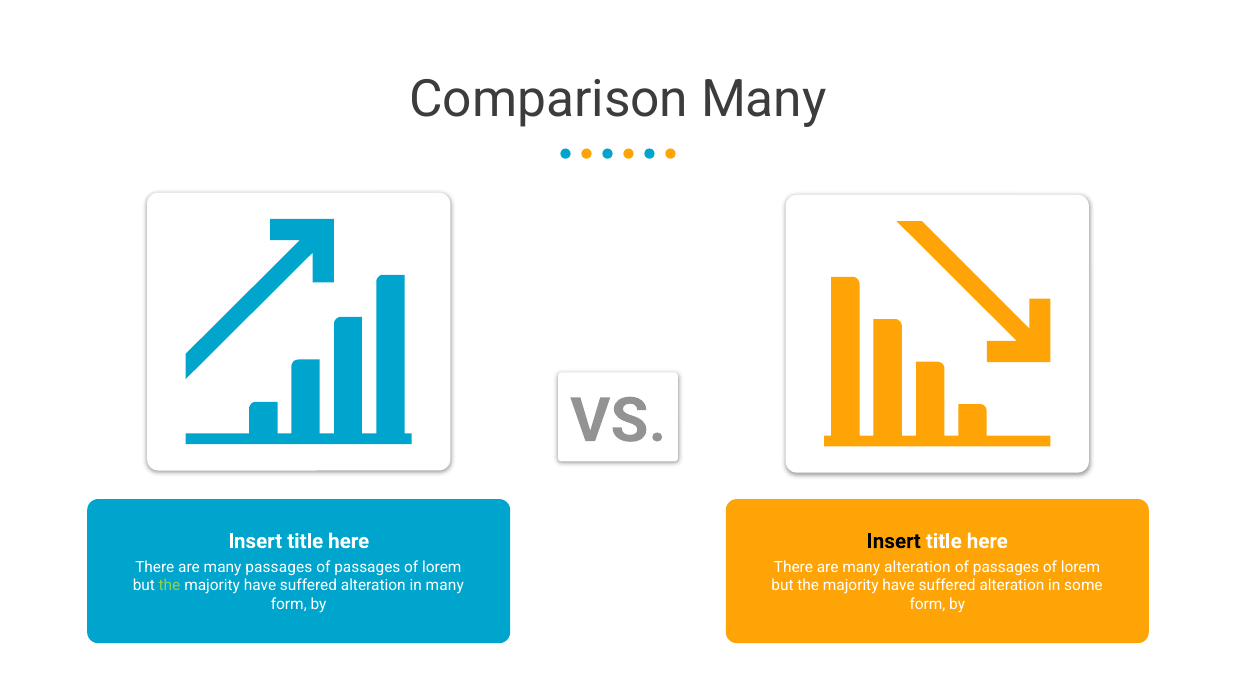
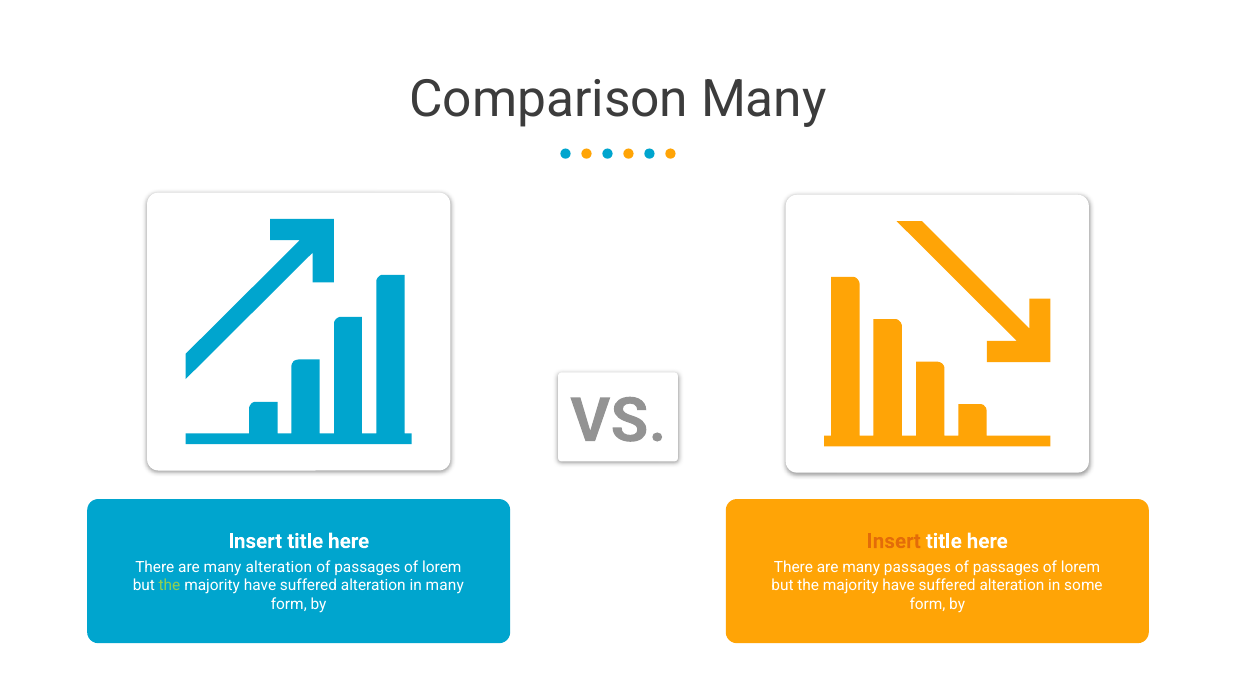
Insert at (894, 541) colour: black -> orange
many passages: passages -> alteration
many alteration: alteration -> passages
